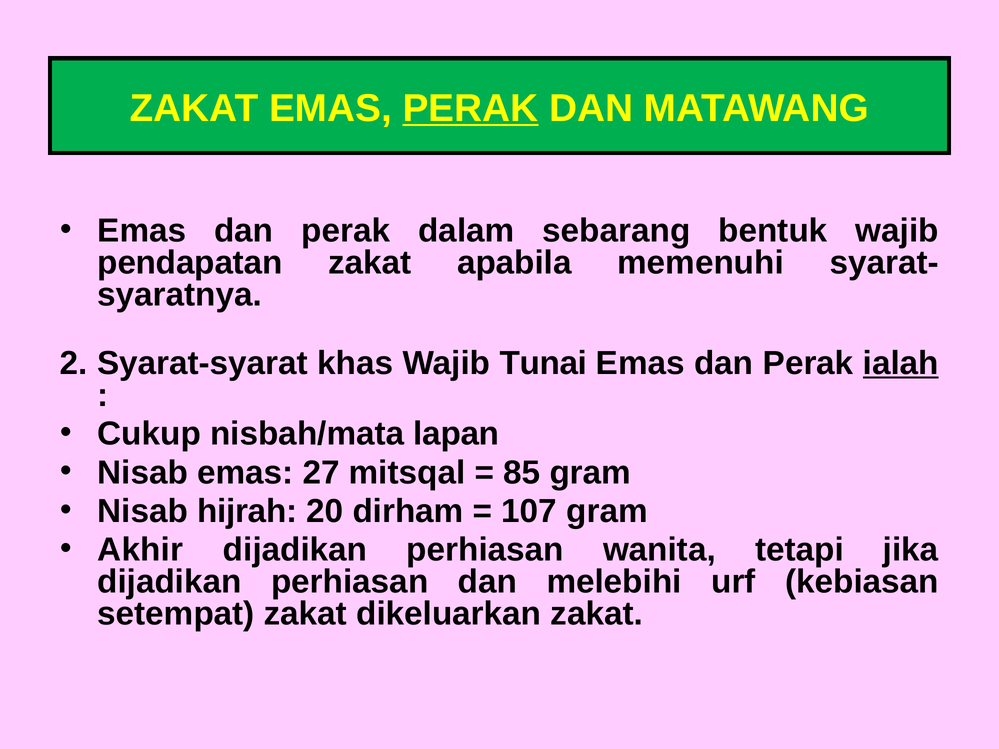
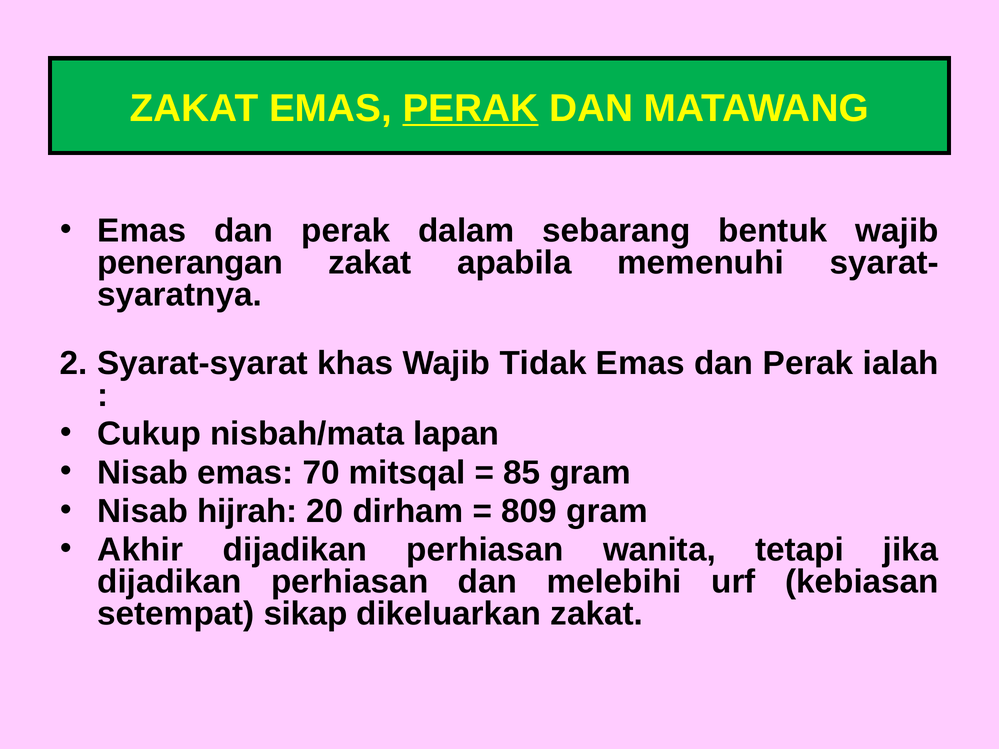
pendapatan: pendapatan -> penerangan
Tunai: Tunai -> Tidak
ialah underline: present -> none
27: 27 -> 70
107: 107 -> 809
setempat zakat: zakat -> sikap
